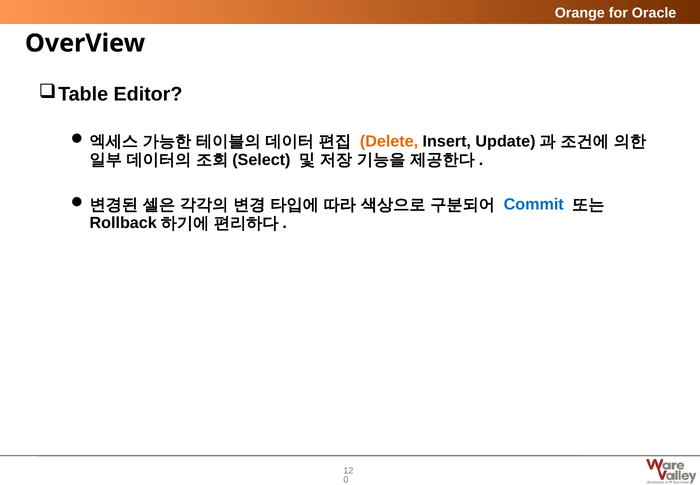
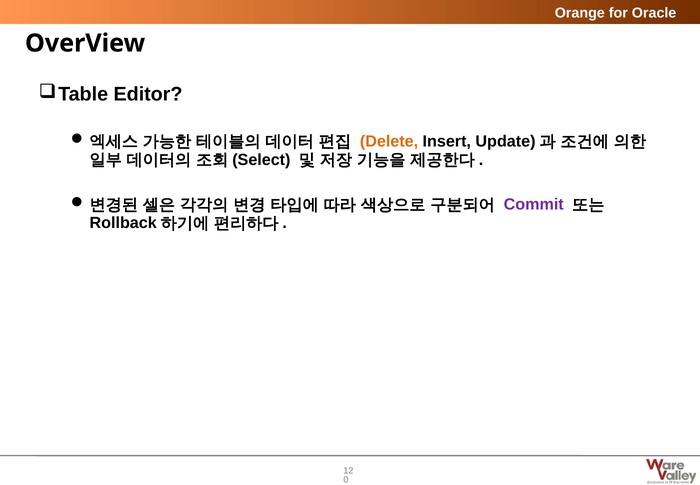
Commit colour: blue -> purple
